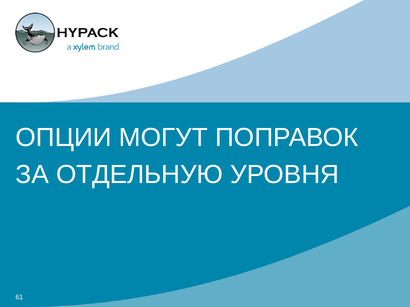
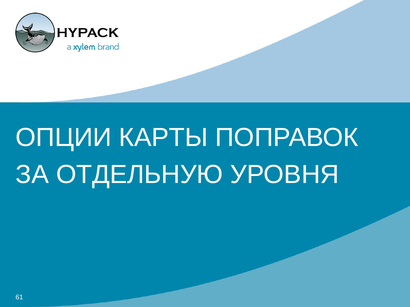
МОГУТ: МОГУТ -> КАРТЫ
